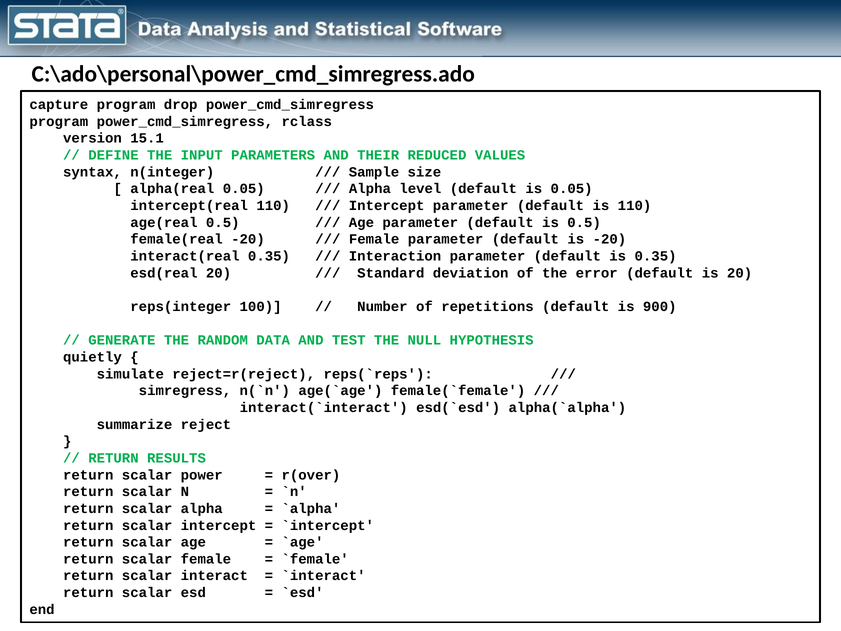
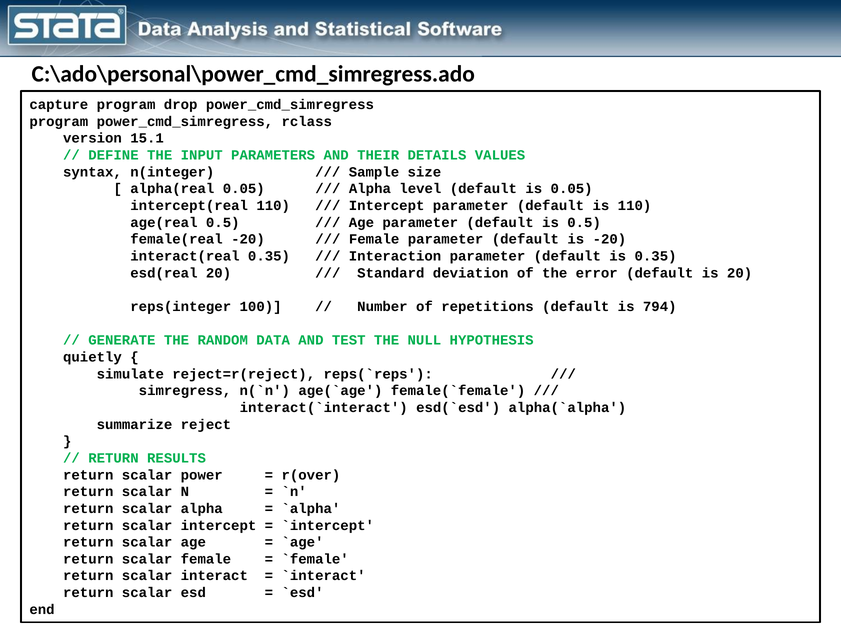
REDUCED: REDUCED -> DETAILS
900: 900 -> 794
